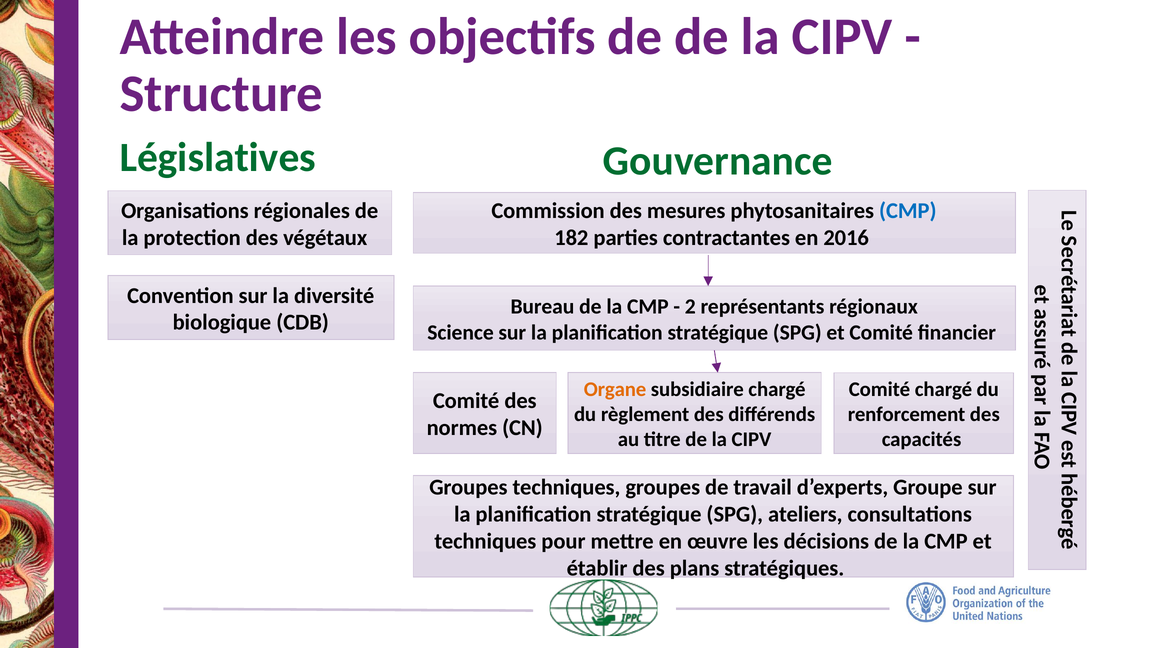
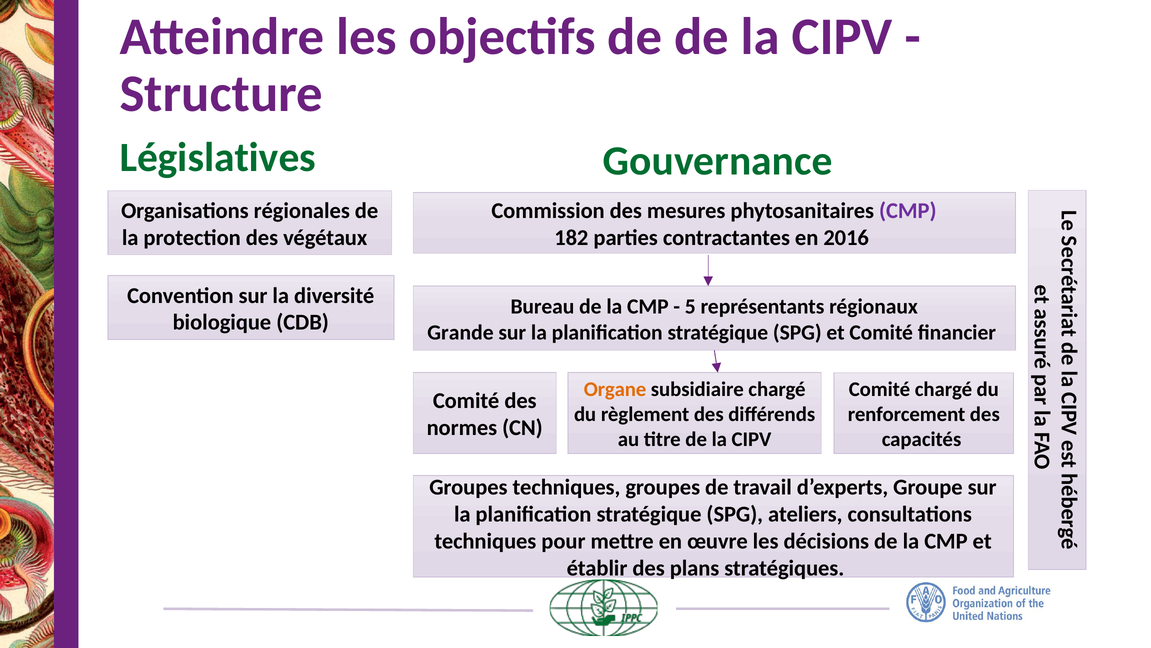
CMP at (908, 211) colour: blue -> purple
2: 2 -> 5
Science: Science -> Grande
